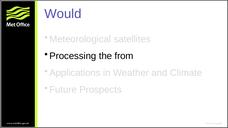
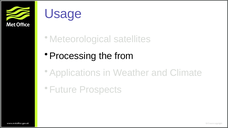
Would: Would -> Usage
